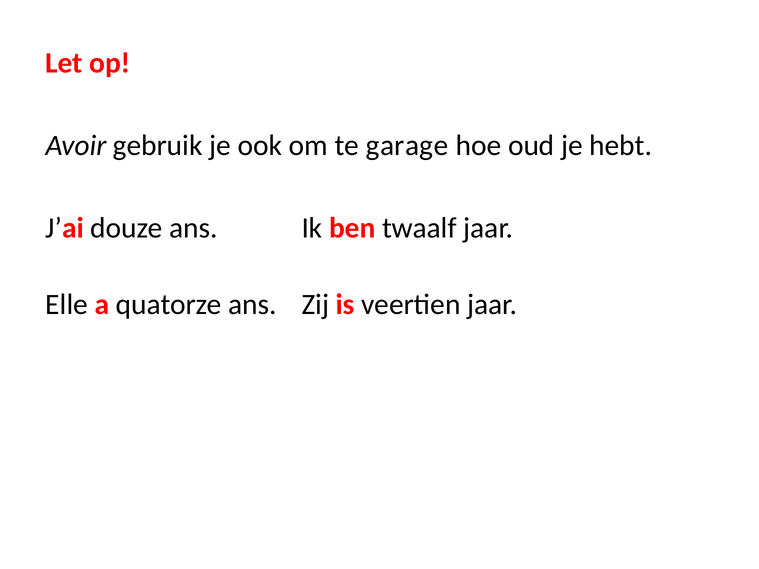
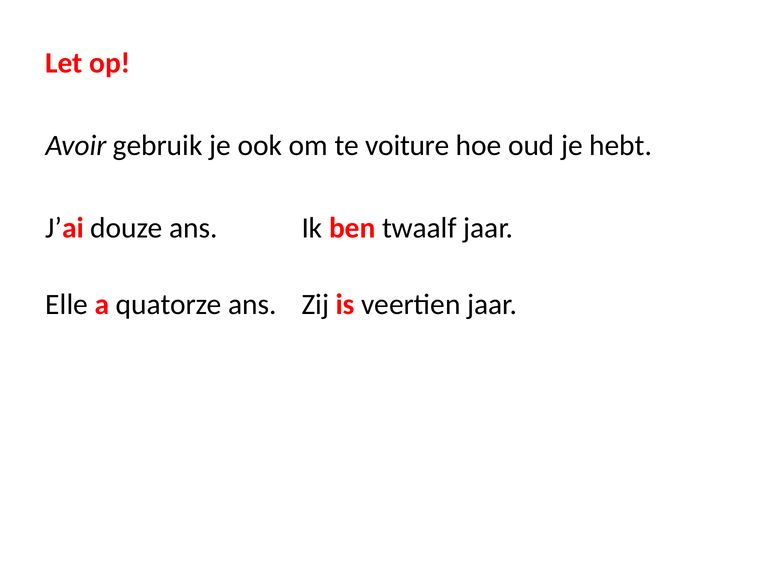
garage: garage -> voiture
